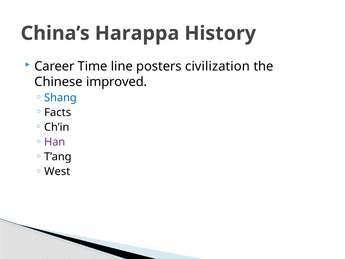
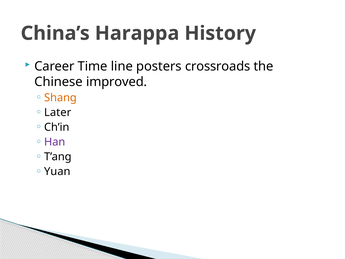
civilization: civilization -> crossroads
Shang colour: blue -> orange
Facts: Facts -> Later
West: West -> Yuan
